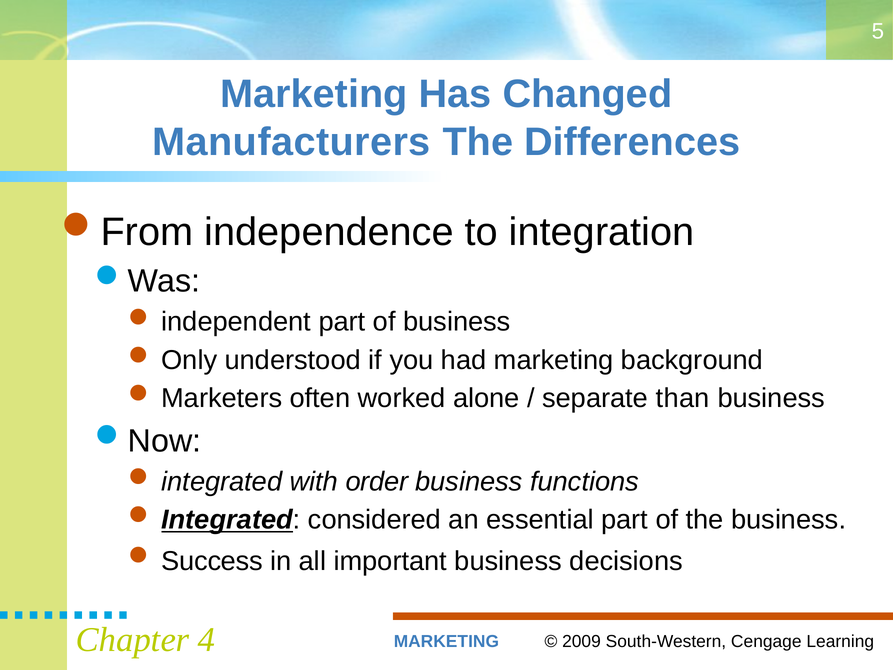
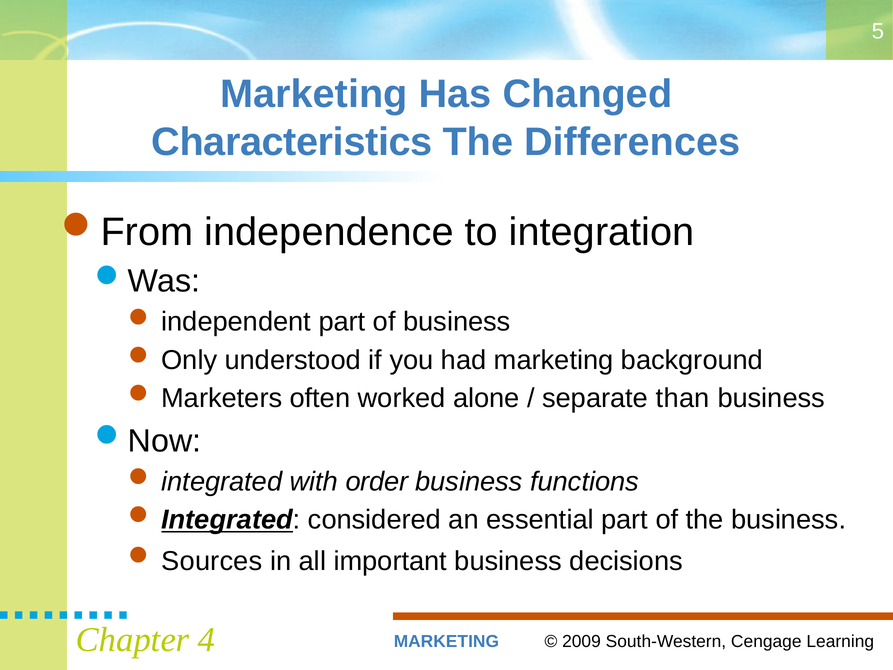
Manufacturers: Manufacturers -> Characteristics
Success: Success -> Sources
